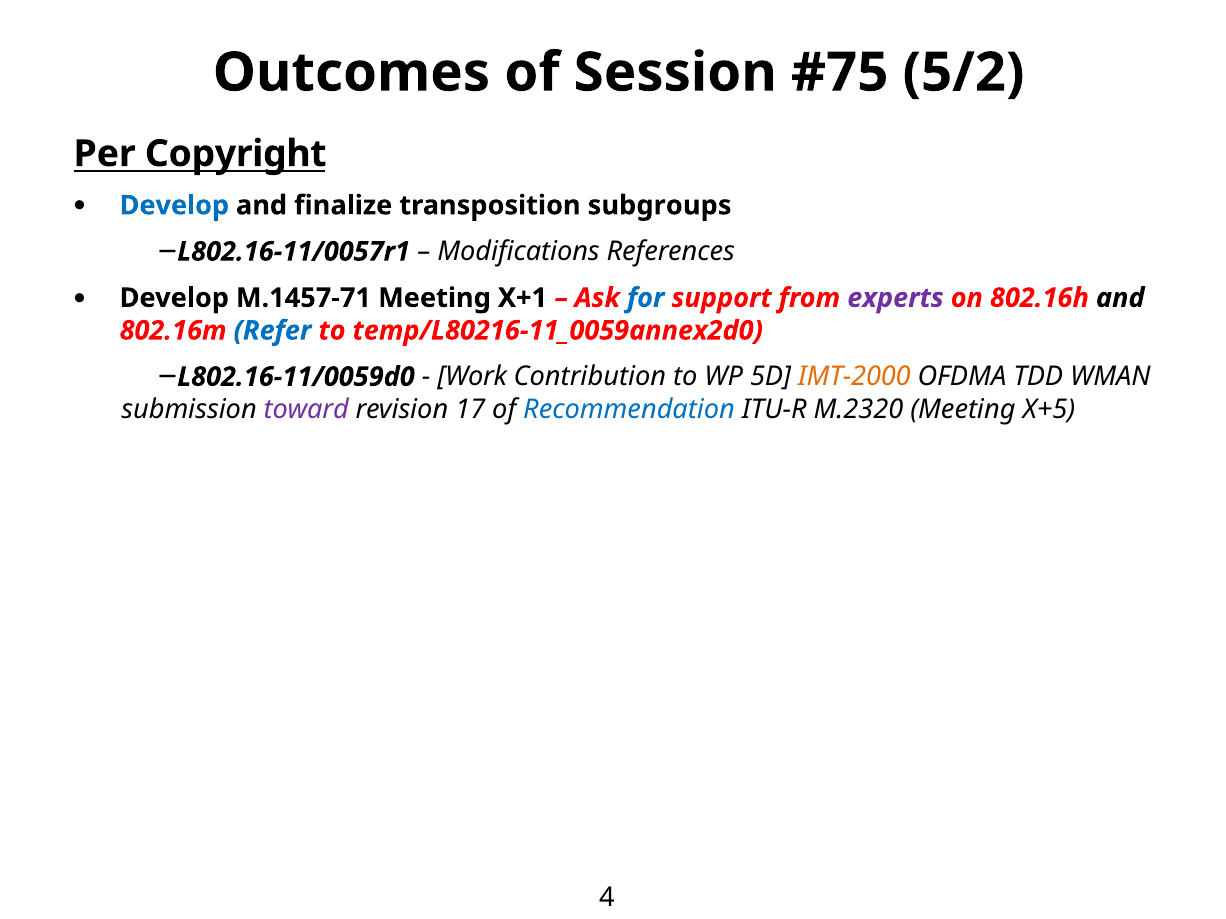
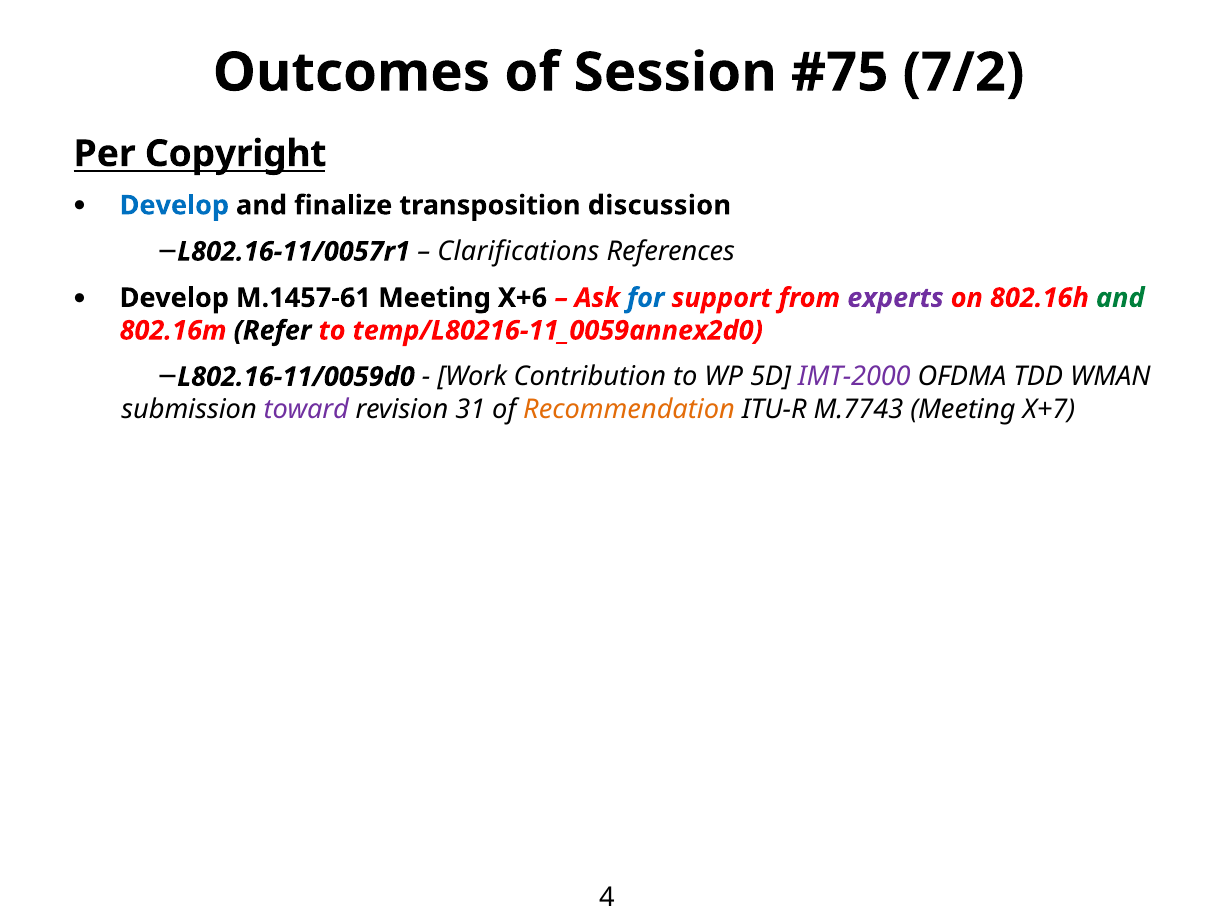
5/2: 5/2 -> 7/2
subgroups: subgroups -> discussion
Modifications: Modifications -> Clarifications
M.1457-71: M.1457-71 -> M.1457-61
X+1: X+1 -> X+6
and at (1120, 298) colour: black -> green
Refer colour: blue -> black
IMT-2000 colour: orange -> purple
17: 17 -> 31
Recommendation colour: blue -> orange
M.2320: M.2320 -> M.7743
X+5: X+5 -> X+7
